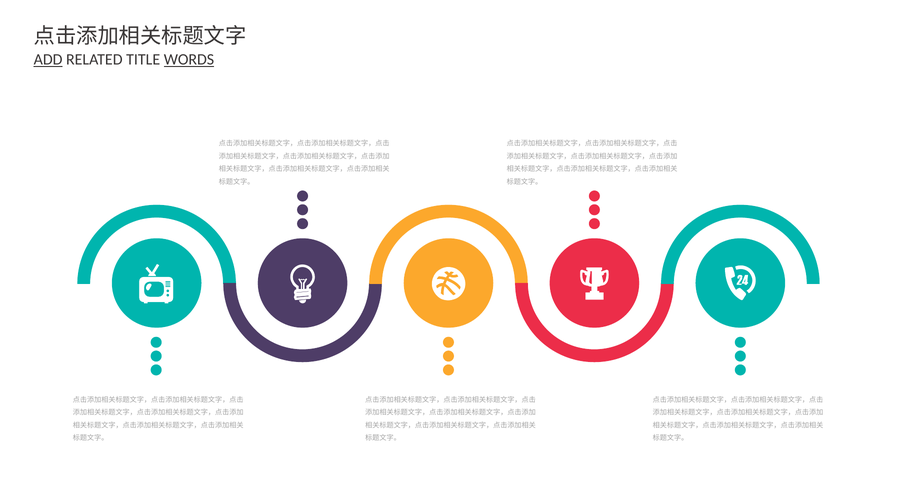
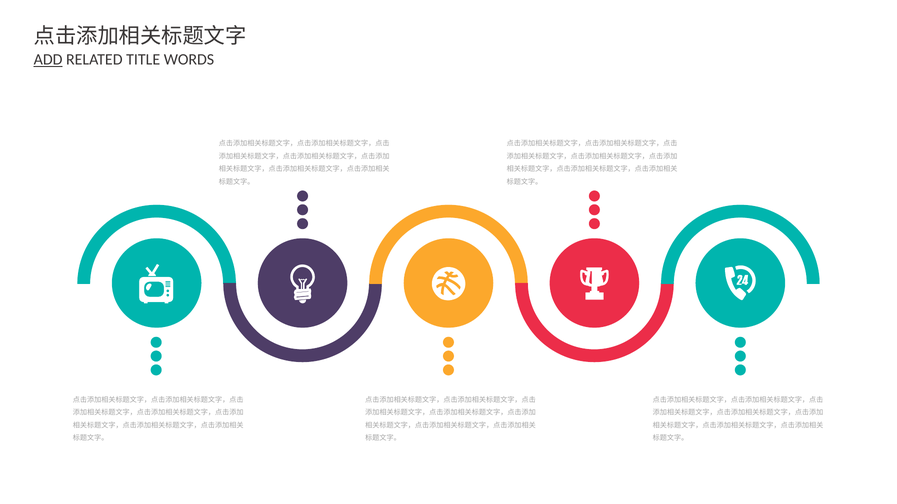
WORDS underline: present -> none
